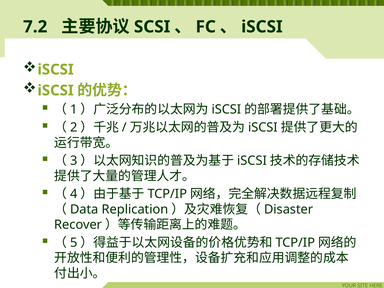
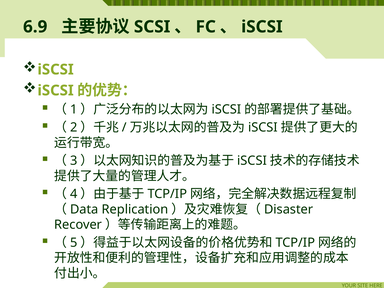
7.2: 7.2 -> 6.9
